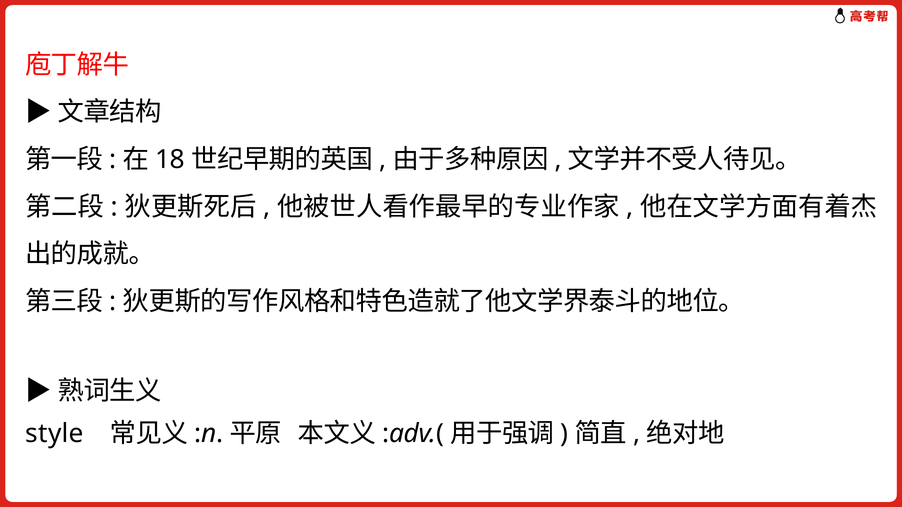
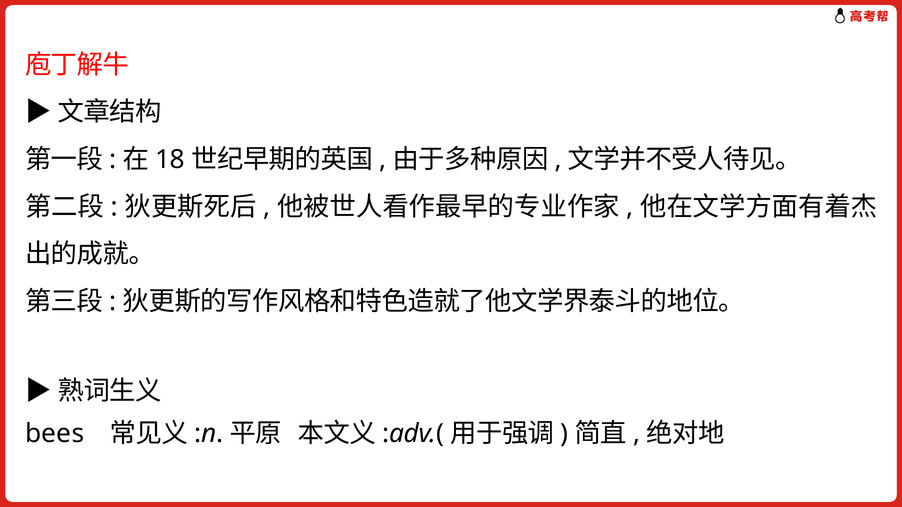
style: style -> bees
